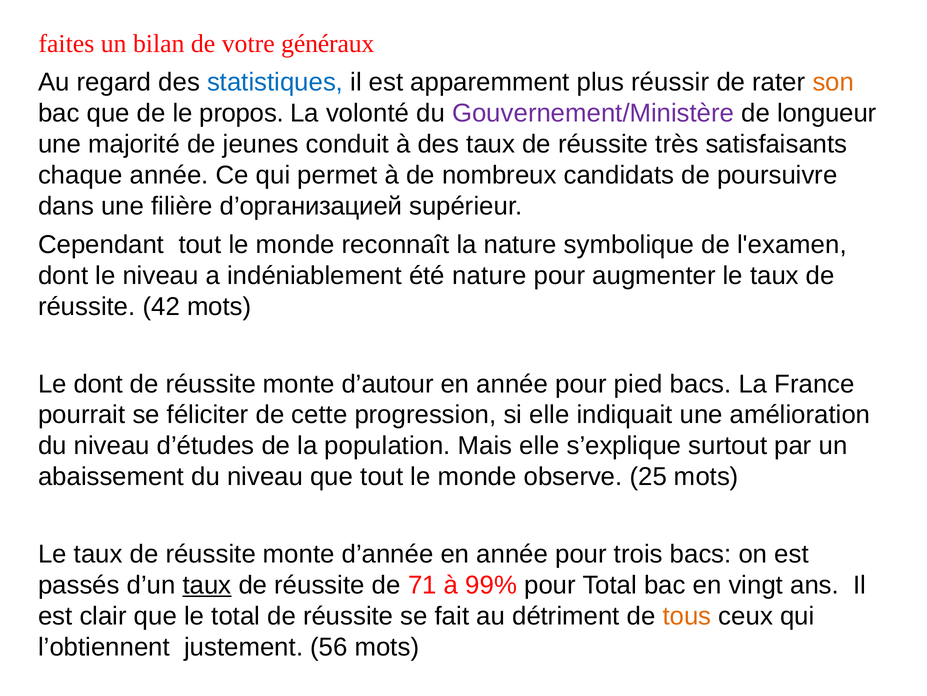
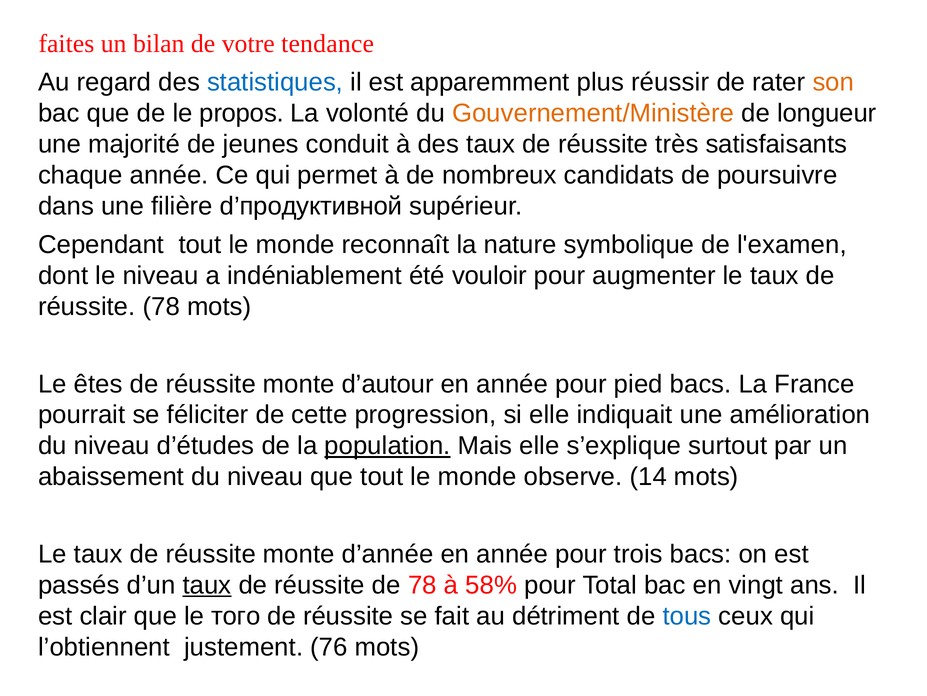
généraux: généraux -> tendance
Gouvernement/Ministère colour: purple -> orange
d’организацией: d’организацией -> d’продуктивной
été nature: nature -> vouloir
réussite 42: 42 -> 78
Le dont: dont -> êtes
population underline: none -> present
25: 25 -> 14
de 71: 71 -> 78
99%: 99% -> 58%
le total: total -> того
tous colour: orange -> blue
56: 56 -> 76
